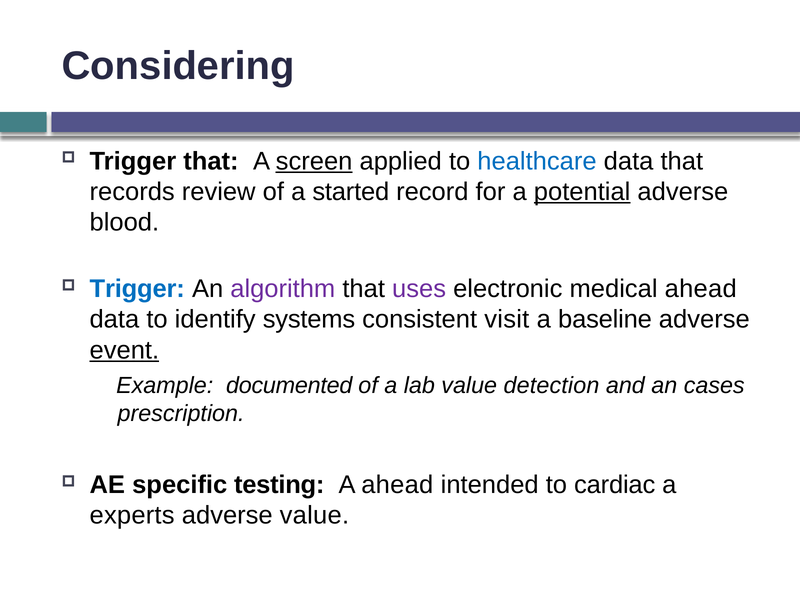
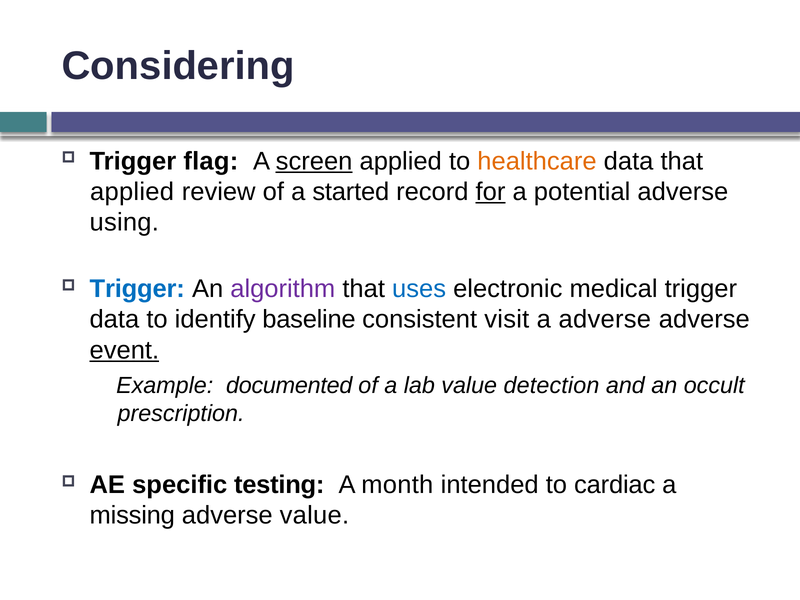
Trigger that: that -> flag
healthcare colour: blue -> orange
records at (132, 192): records -> applied
for underline: none -> present
potential underline: present -> none
blood: blood -> using
uses colour: purple -> blue
medical ahead: ahead -> trigger
systems: systems -> baseline
a baseline: baseline -> adverse
cases: cases -> occult
A ahead: ahead -> month
experts: experts -> missing
